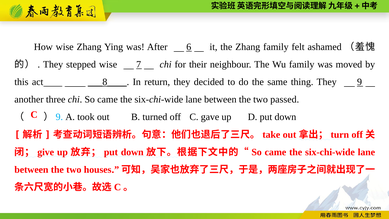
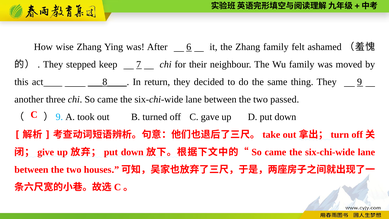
stepped wise: wise -> keep
